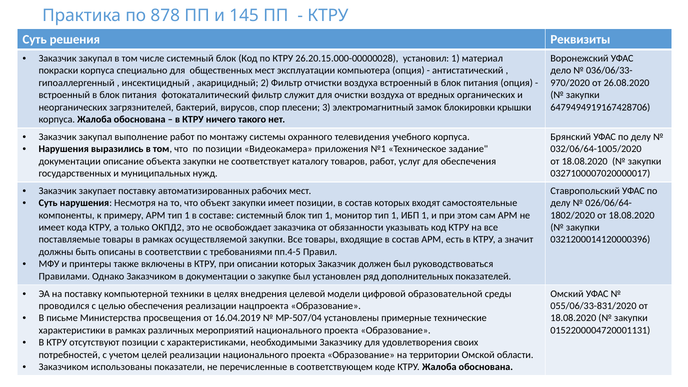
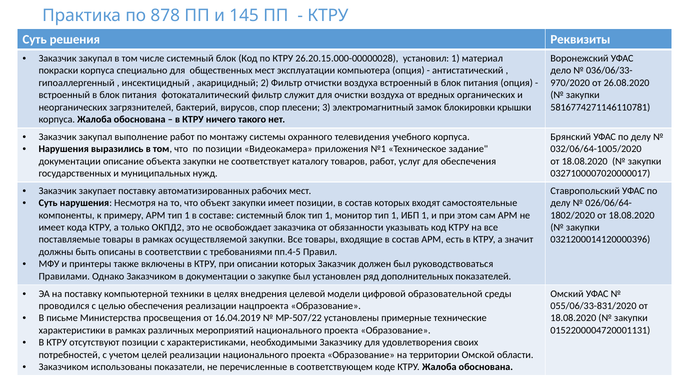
6479494919167428706: 6479494919167428706 -> 5816774271146110781
МР-507/04: МР-507/04 -> МР-507/22
